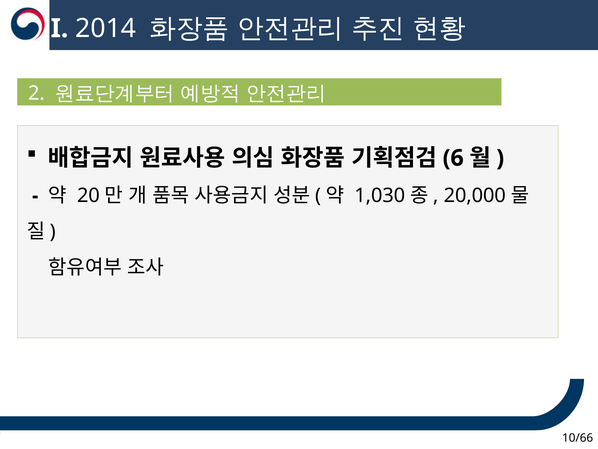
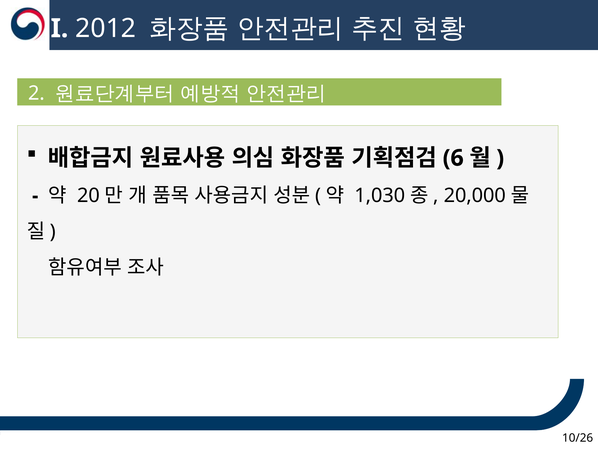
2014: 2014 -> 2012
10/66: 10/66 -> 10/26
